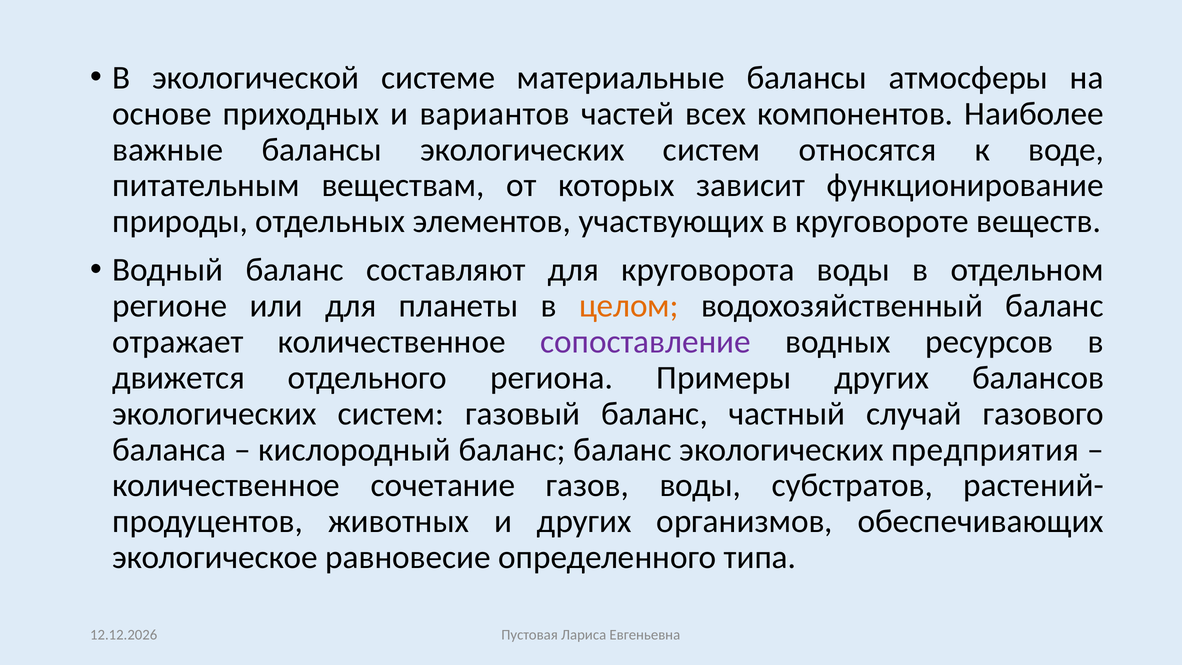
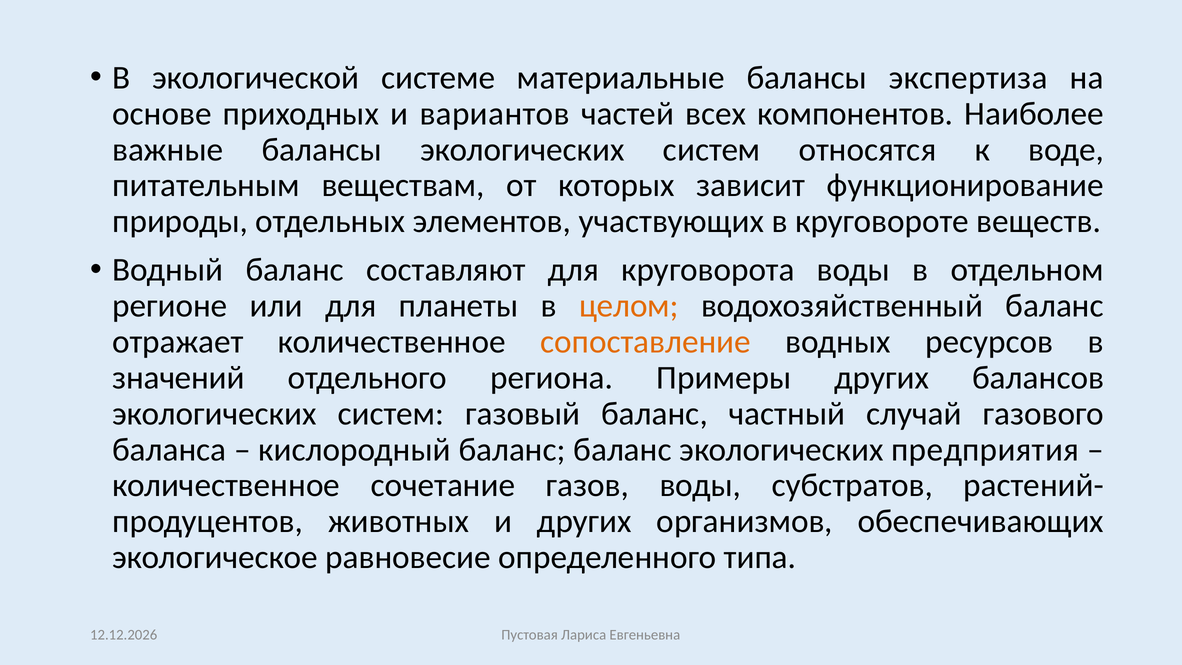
атмосферы: атмосферы -> экспертиза
сопоставление colour: purple -> orange
движется: движется -> значений
